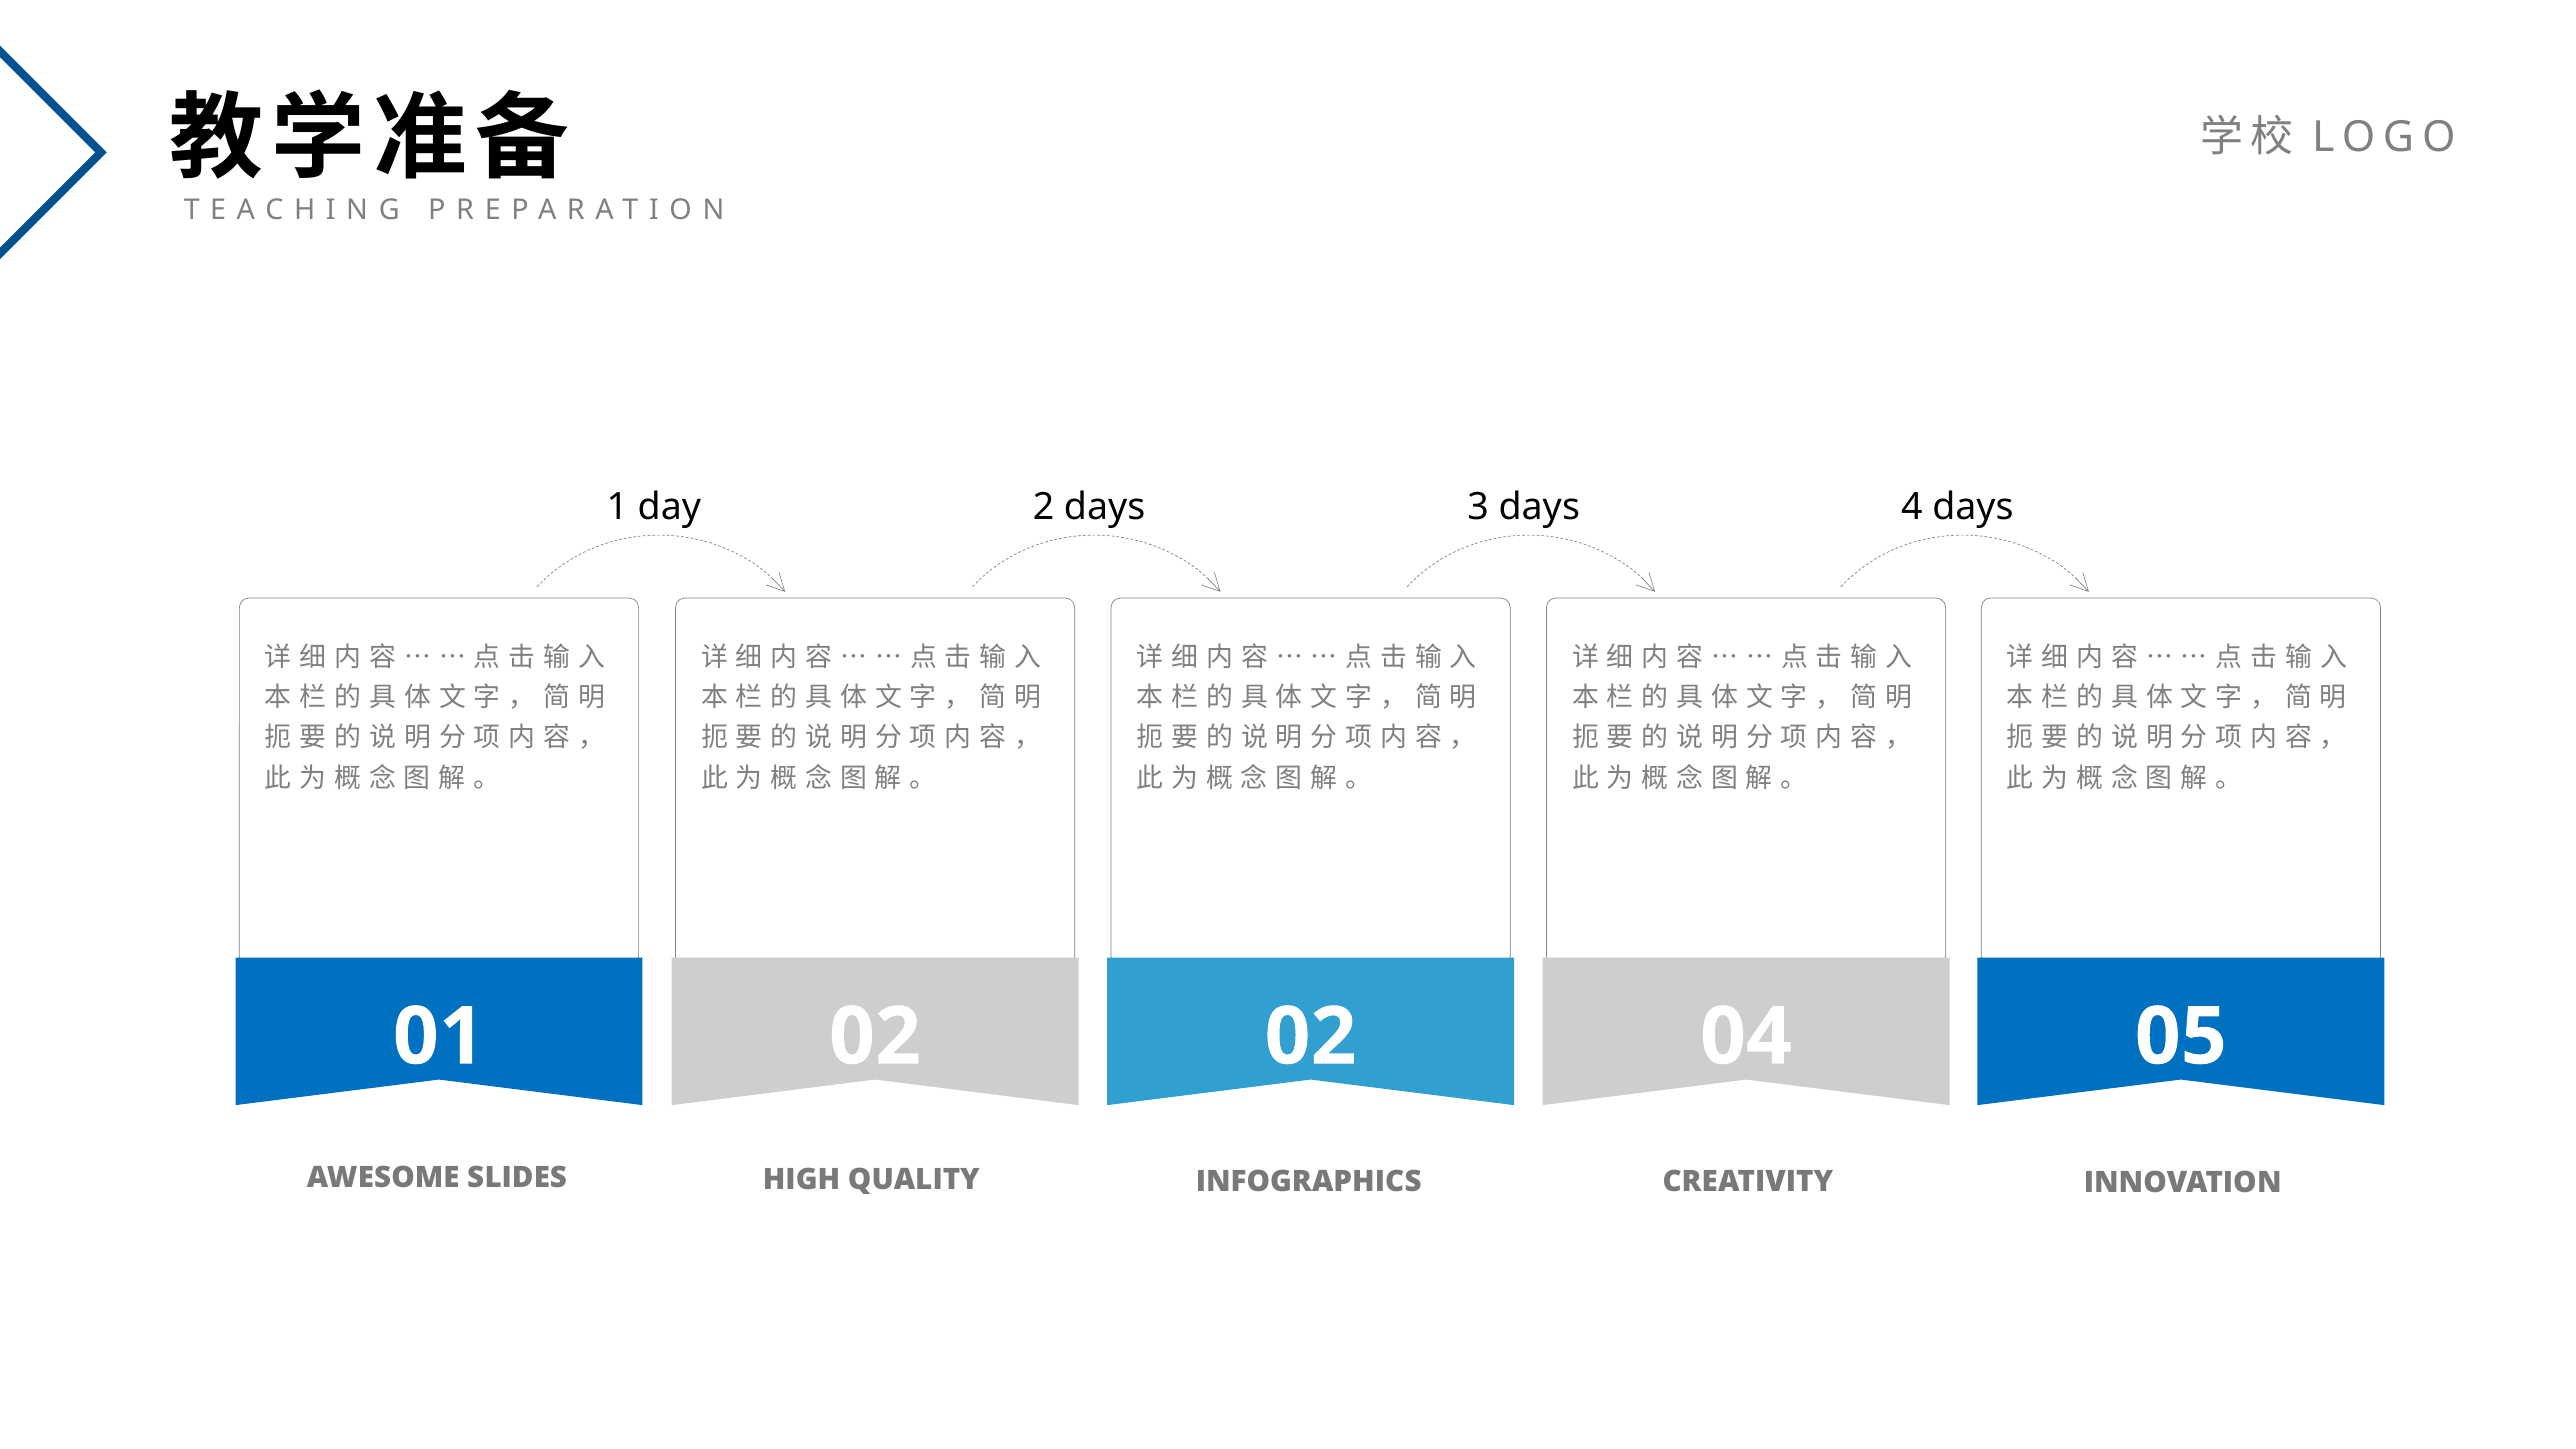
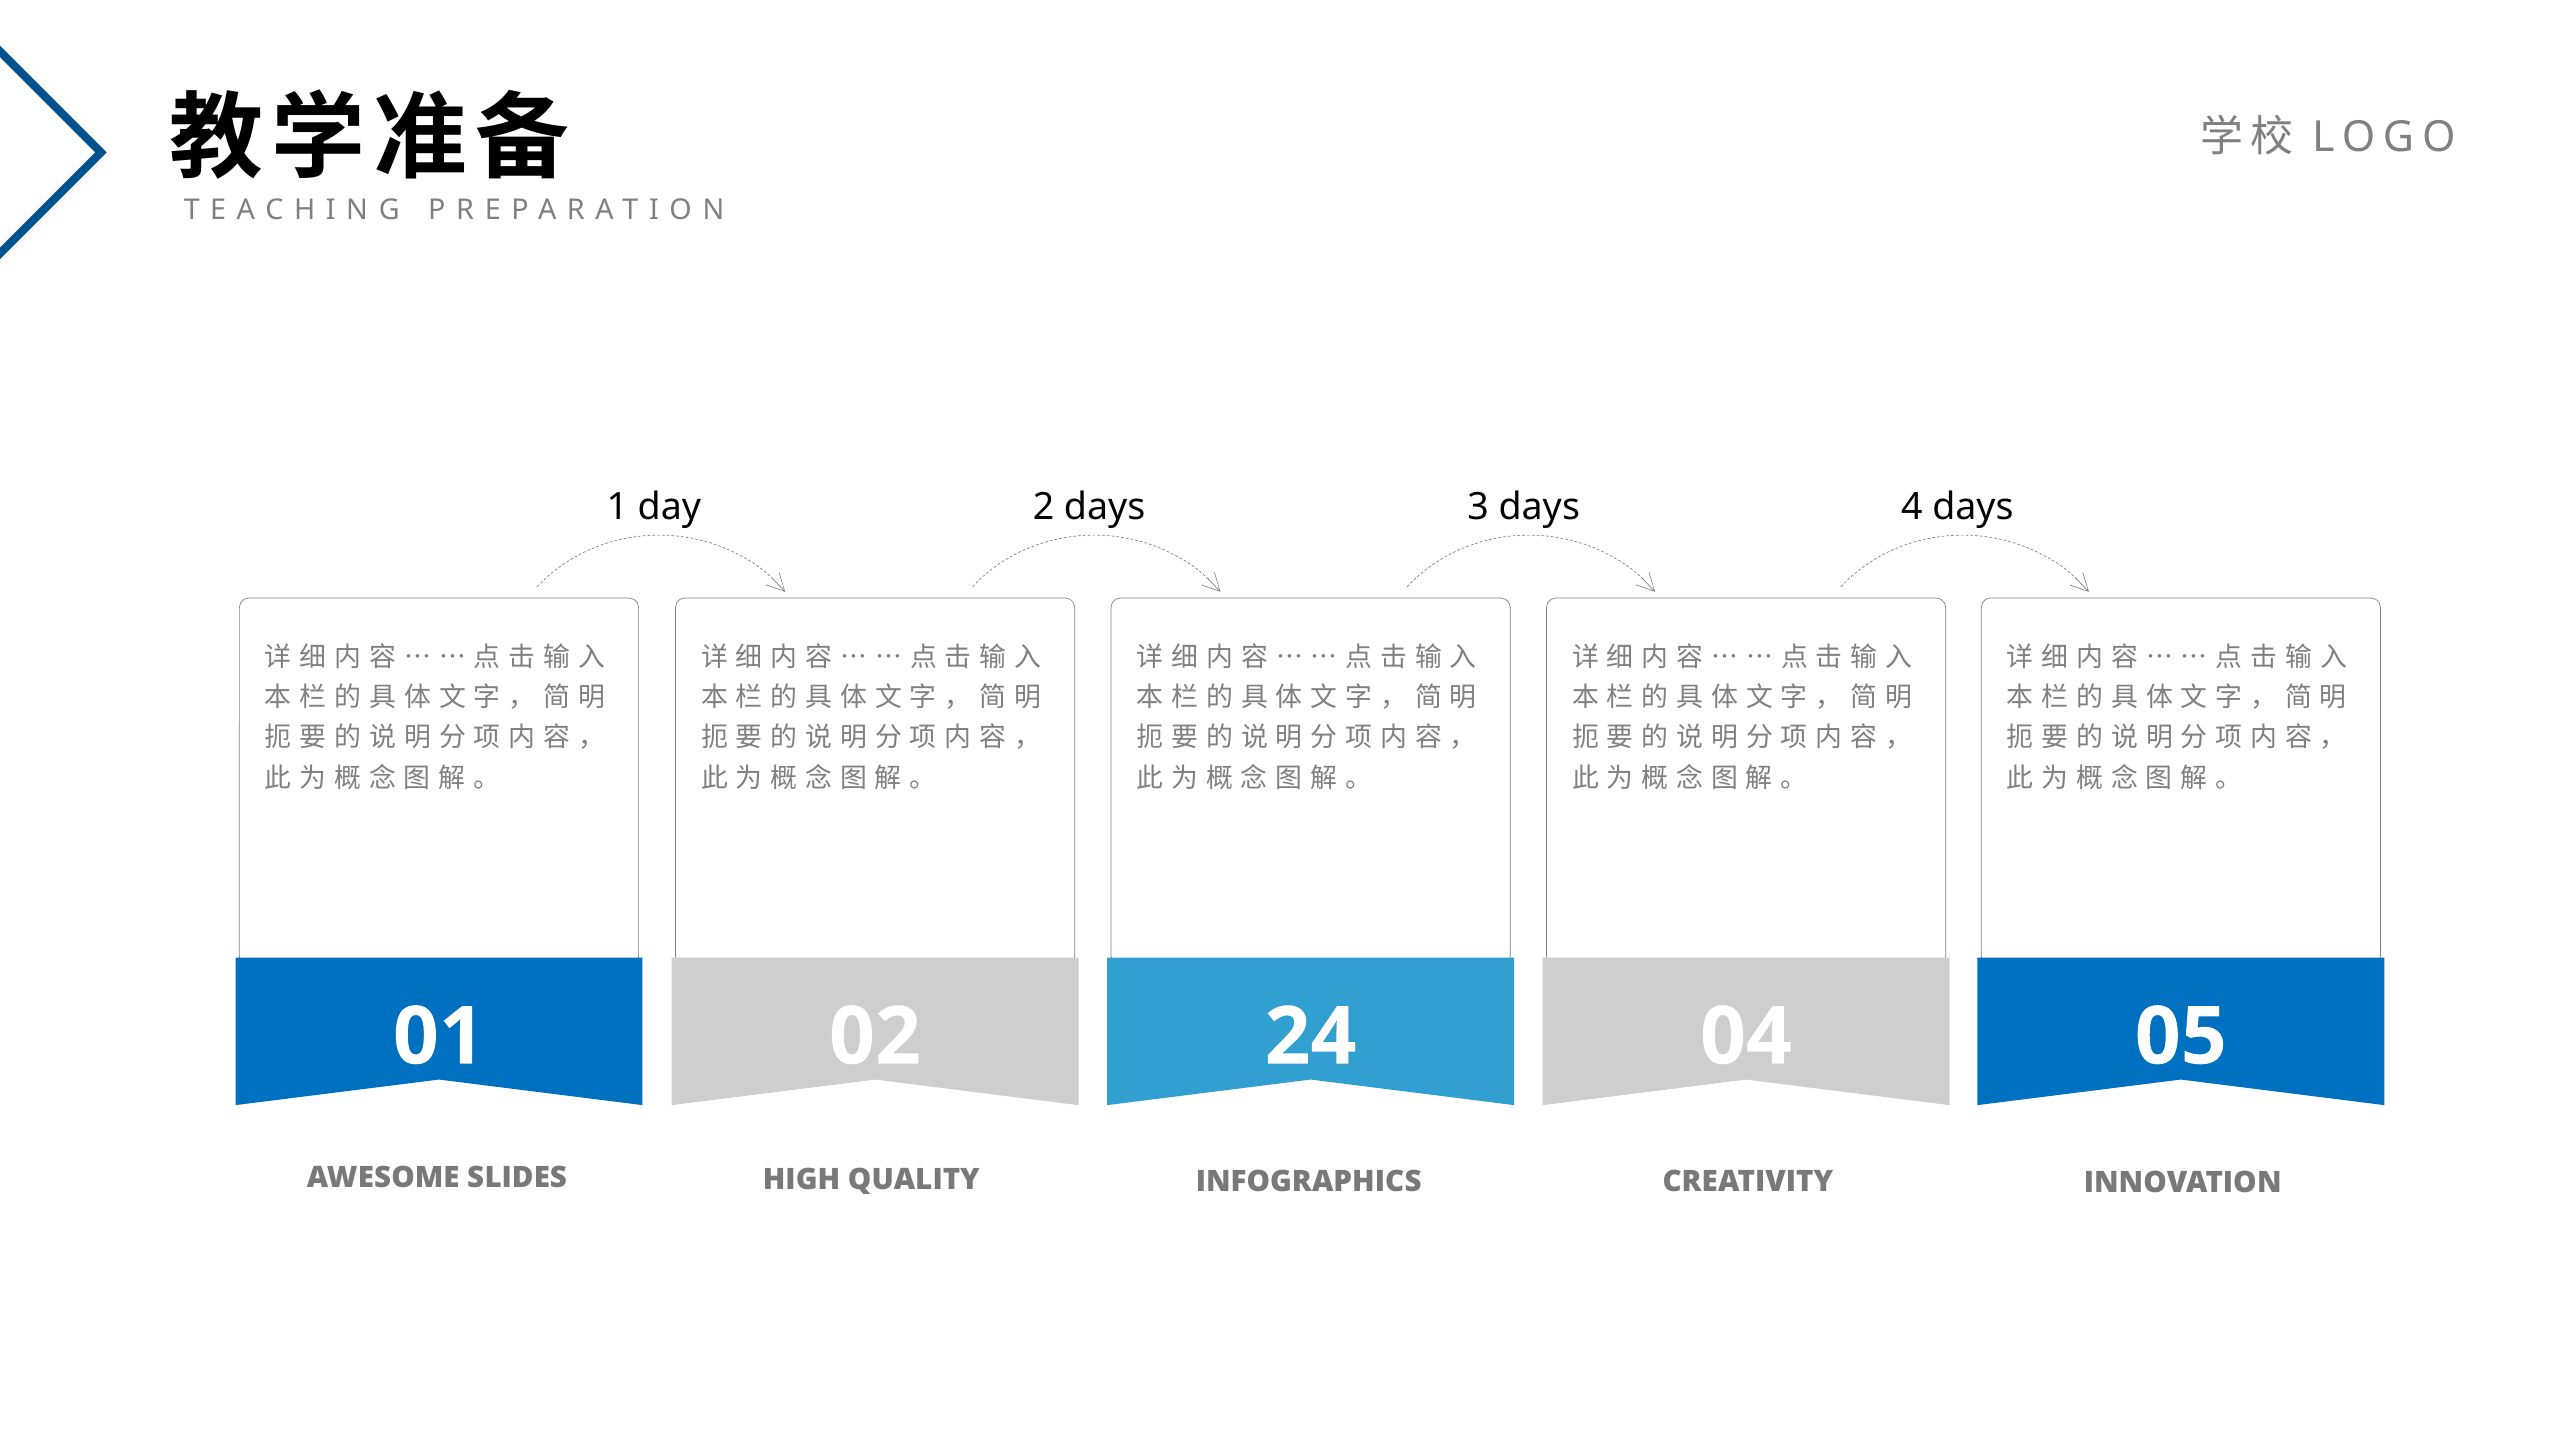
02 02: 02 -> 24
